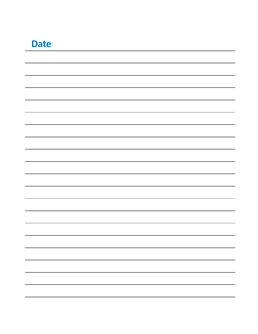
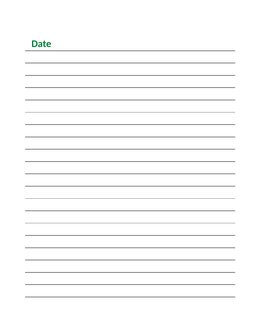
Date colour: blue -> green
